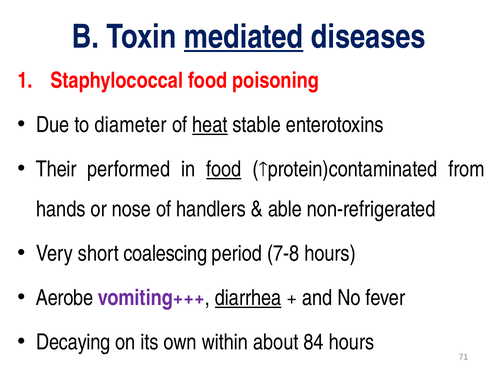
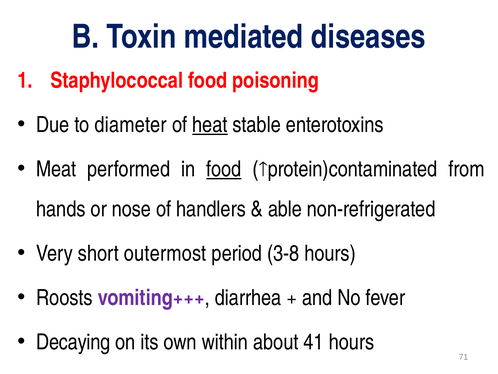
mediated underline: present -> none
Their: Their -> Meat
coalescing: coalescing -> outermost
7-8: 7-8 -> 3-8
Aerobe: Aerobe -> Roosts
diarrhea underline: present -> none
84: 84 -> 41
